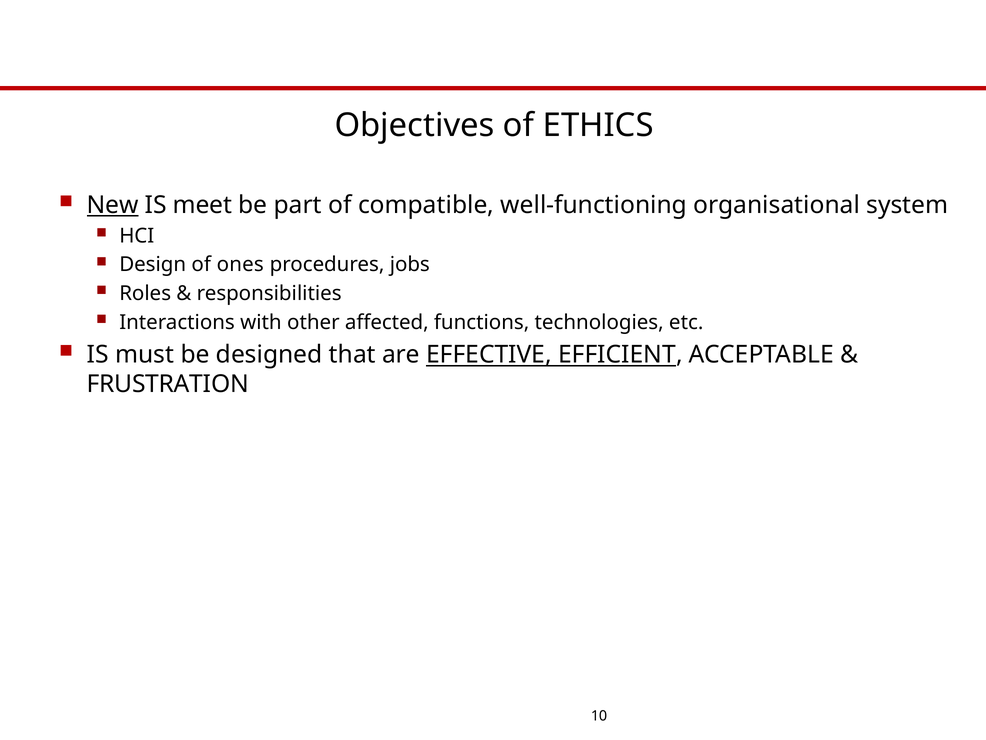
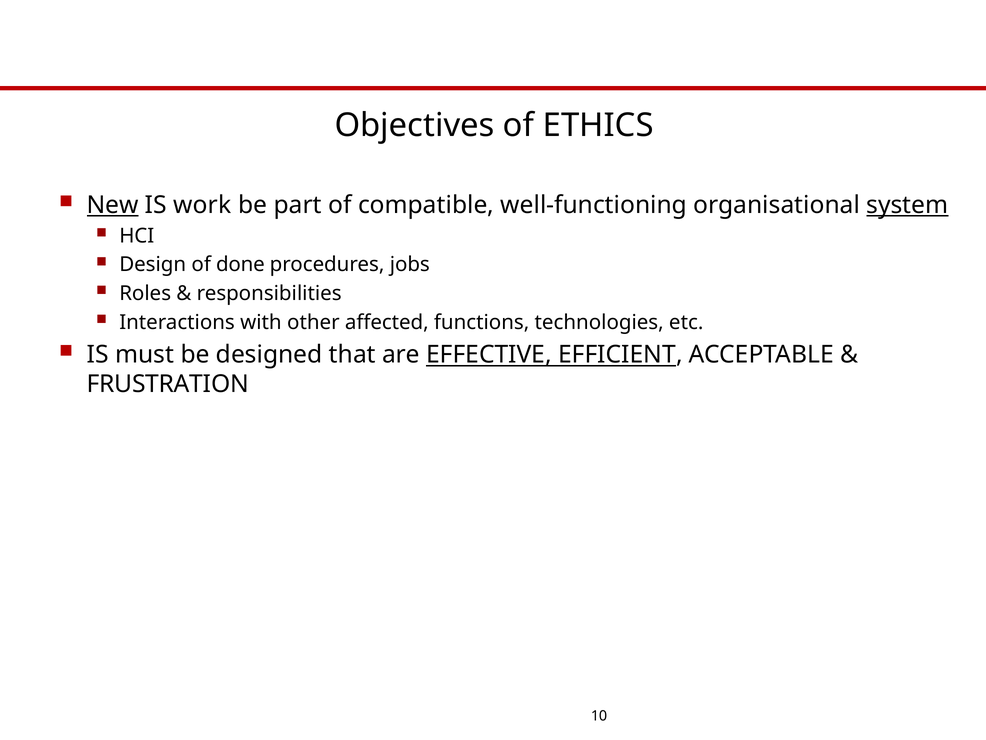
meet: meet -> work
system underline: none -> present
ones: ones -> done
